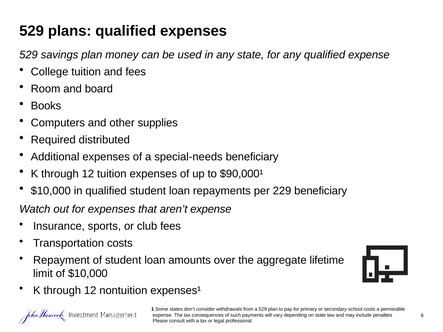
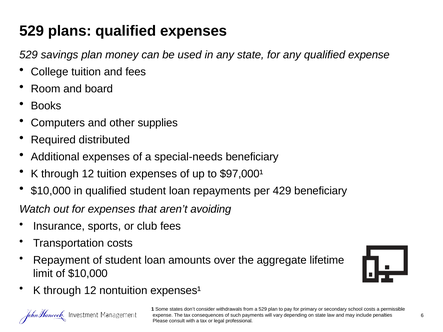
$90,000¹: $90,000¹ -> $97,000¹
229: 229 -> 429
aren’t expense: expense -> avoiding
